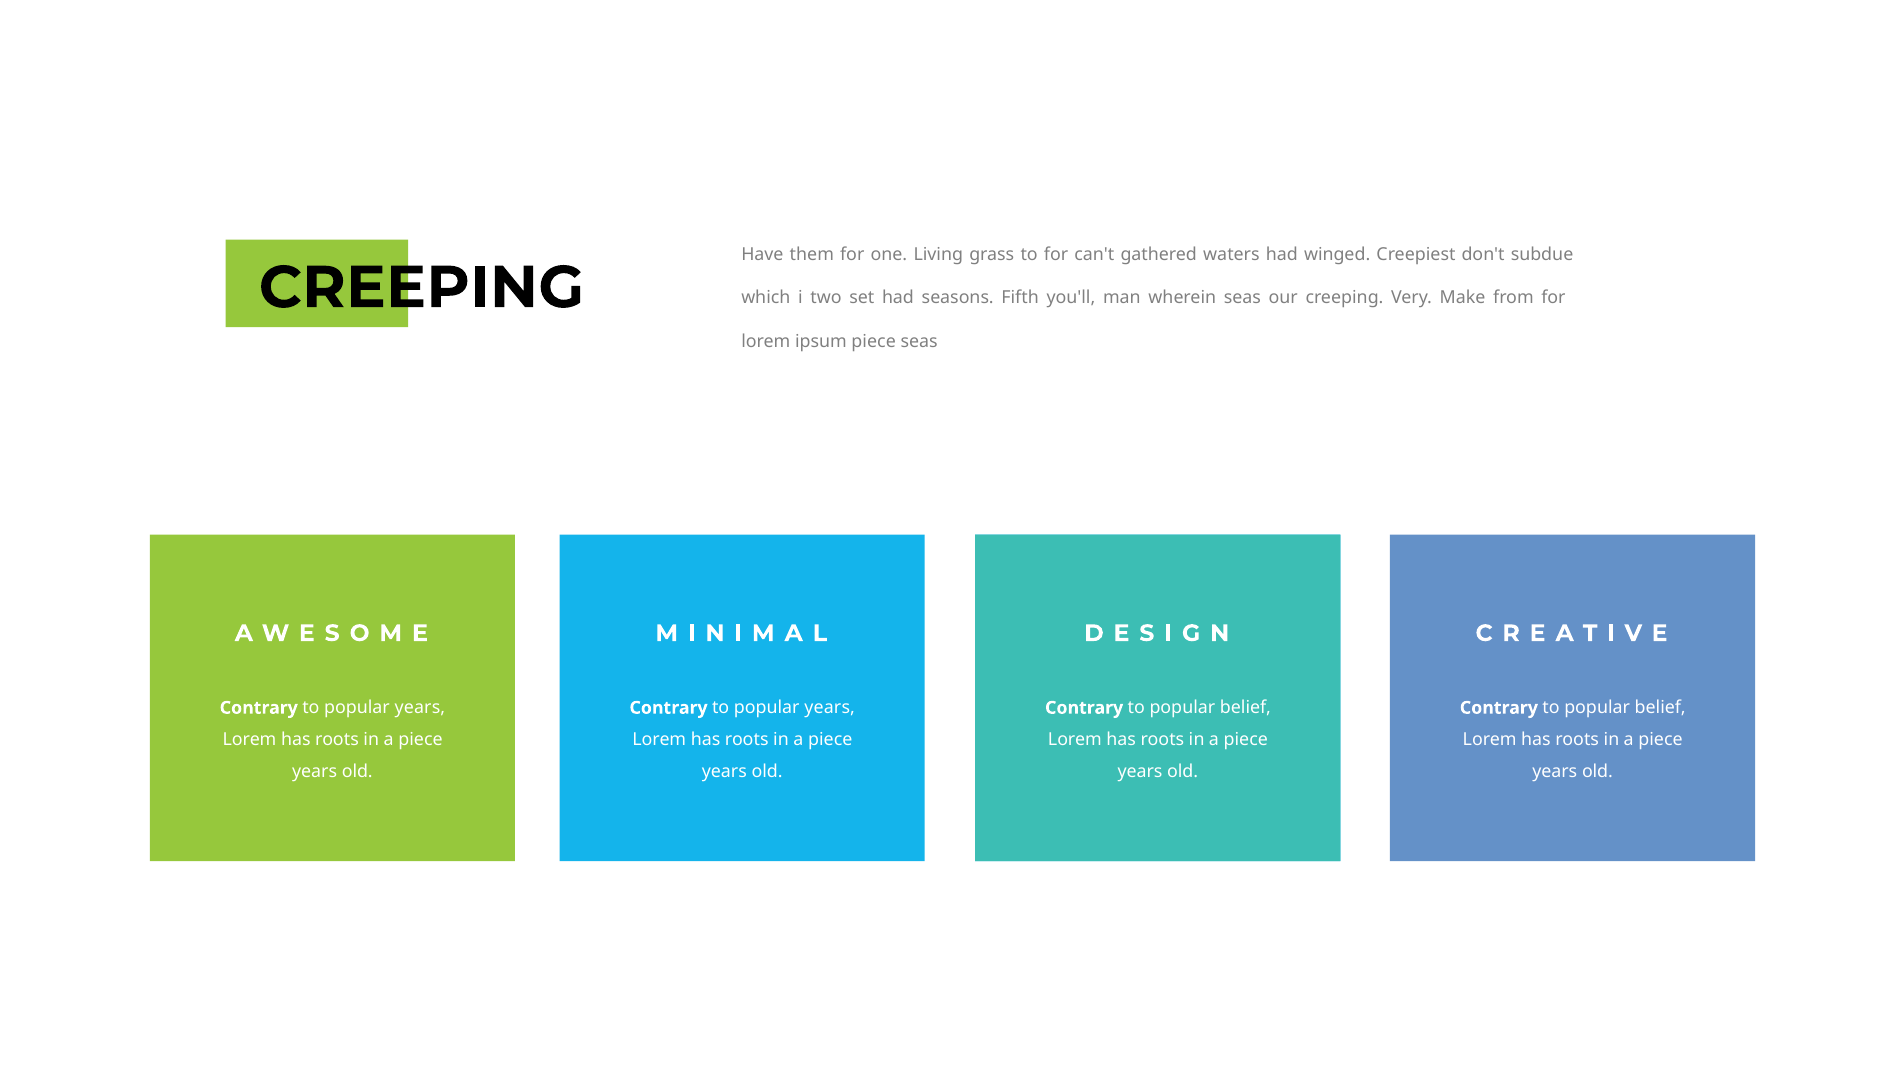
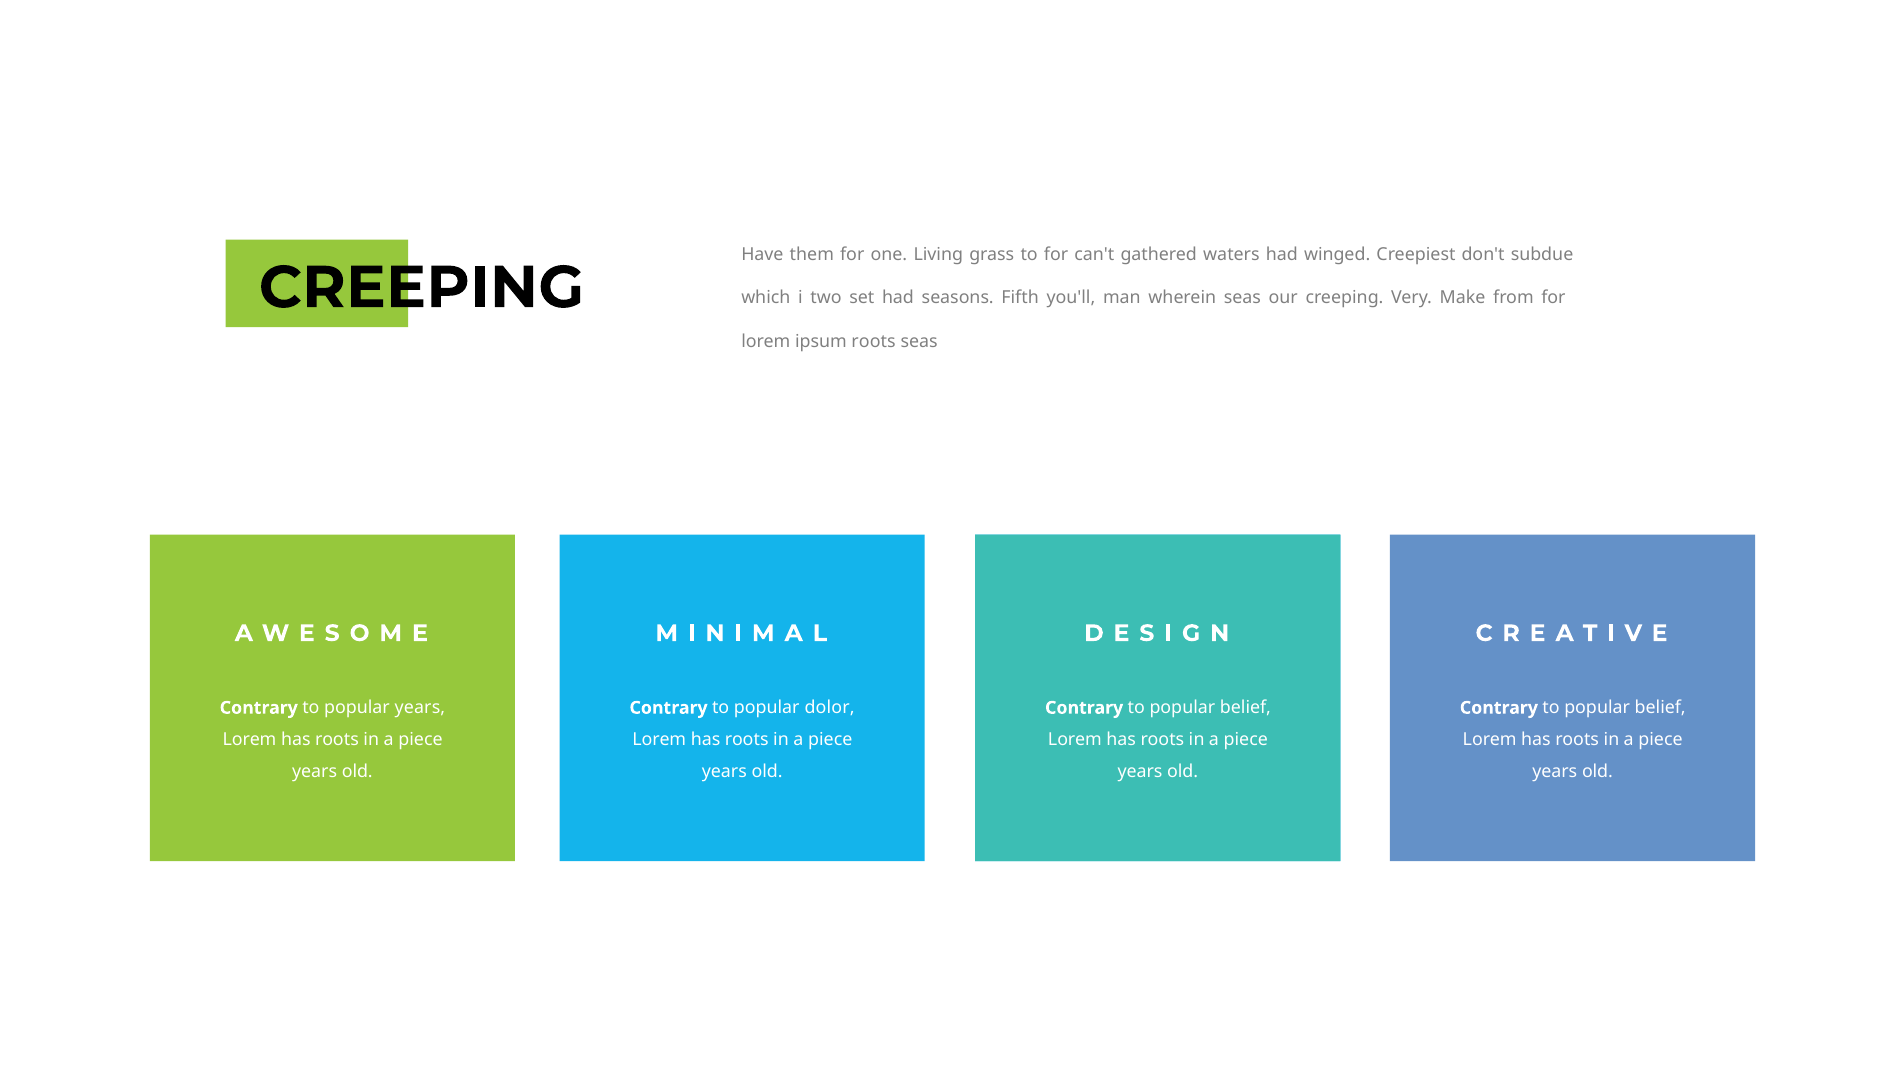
ipsum piece: piece -> roots
years at (830, 708): years -> dolor
